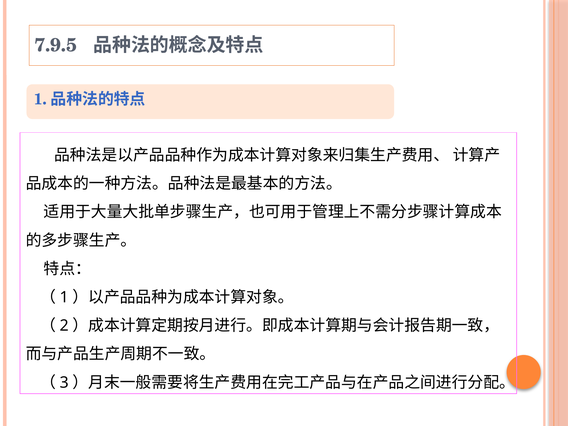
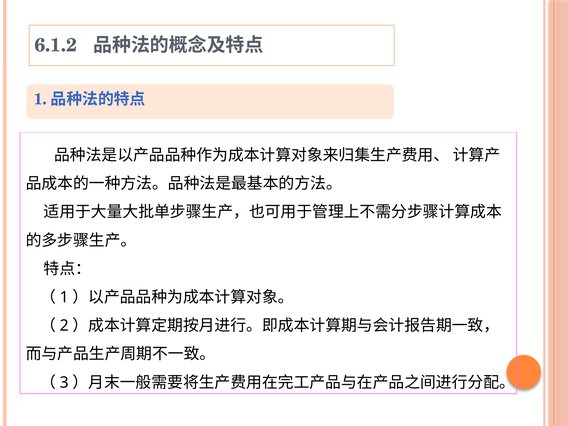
7.9.5: 7.9.5 -> 6.1.2
